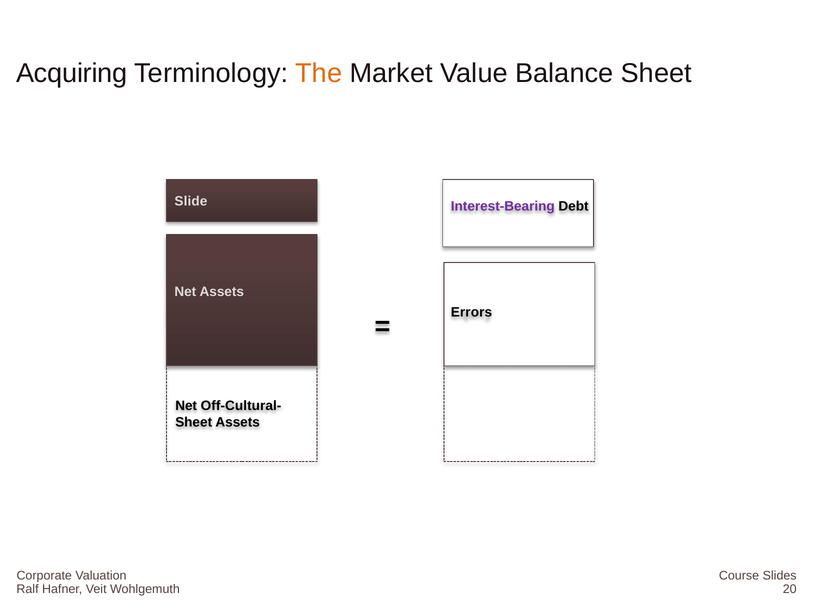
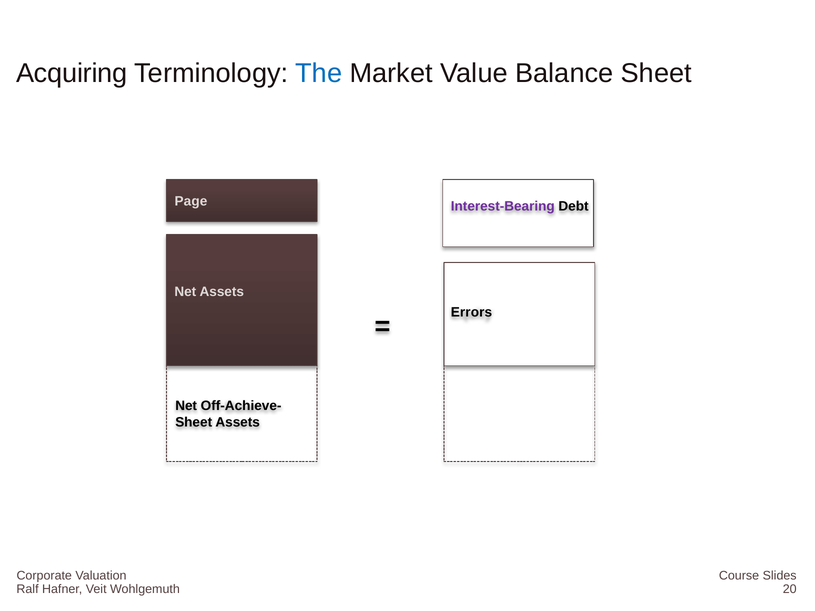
The colour: orange -> blue
Slide: Slide -> Page
Off-Cultural-: Off-Cultural- -> Off-Achieve-
